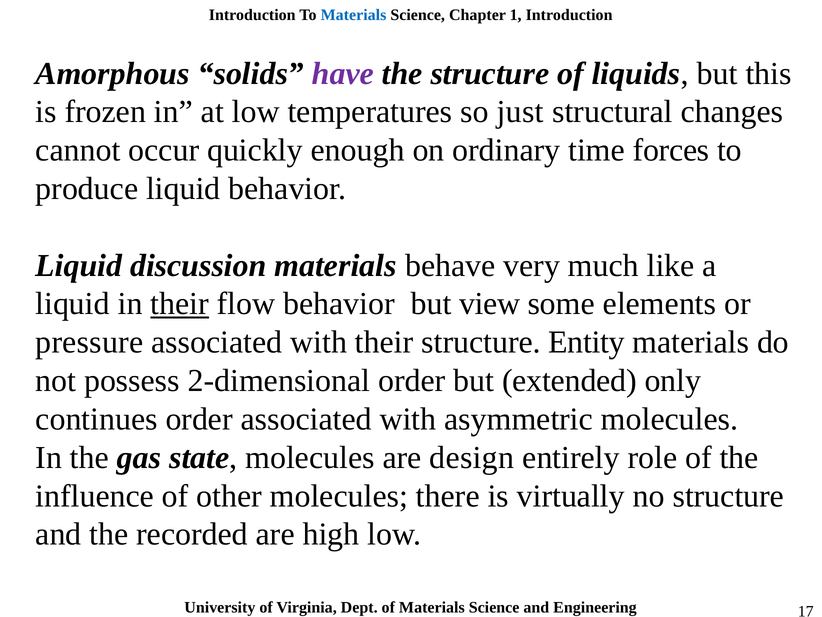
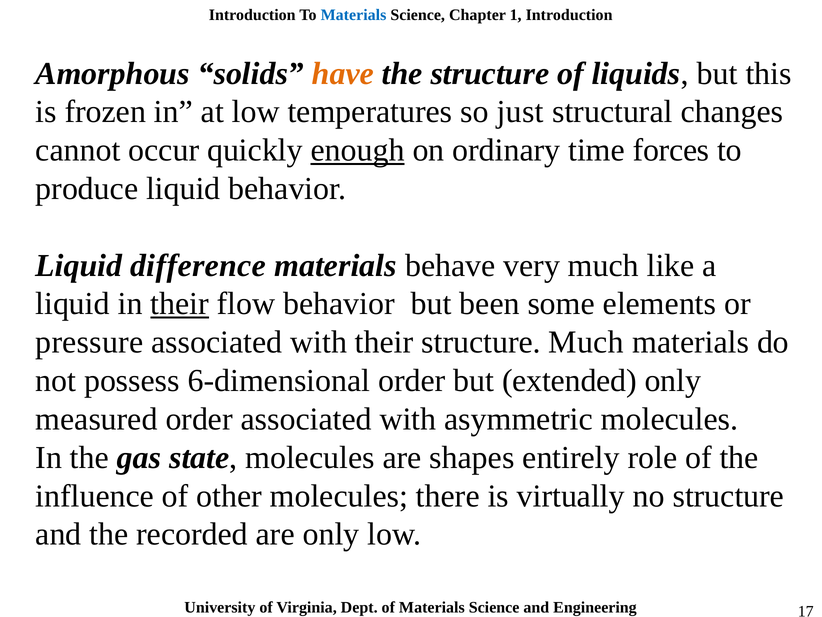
have colour: purple -> orange
enough underline: none -> present
discussion: discussion -> difference
view: view -> been
structure Entity: Entity -> Much
2-dimensional: 2-dimensional -> 6-dimensional
continues: continues -> measured
design: design -> shapes
are high: high -> only
